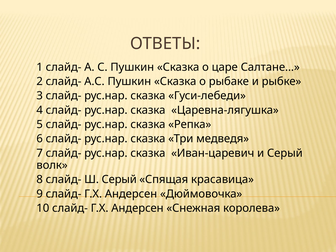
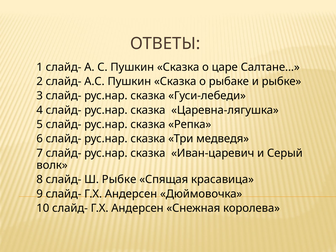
Ш Серый: Серый -> Рыбке
